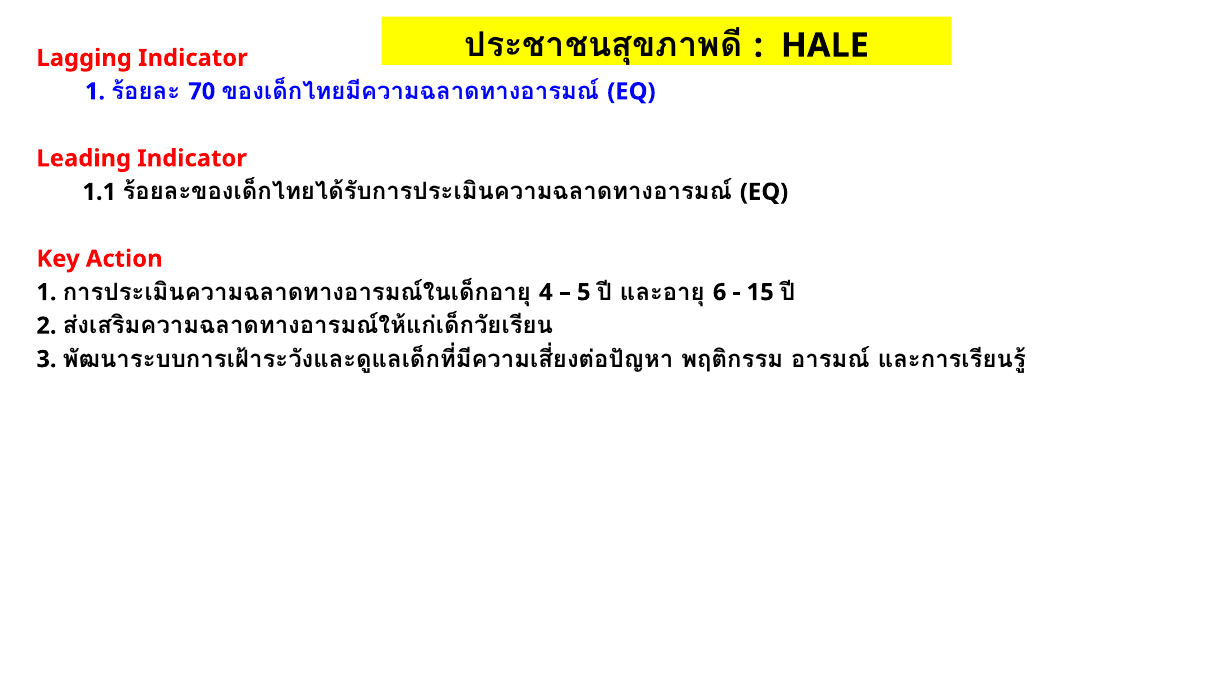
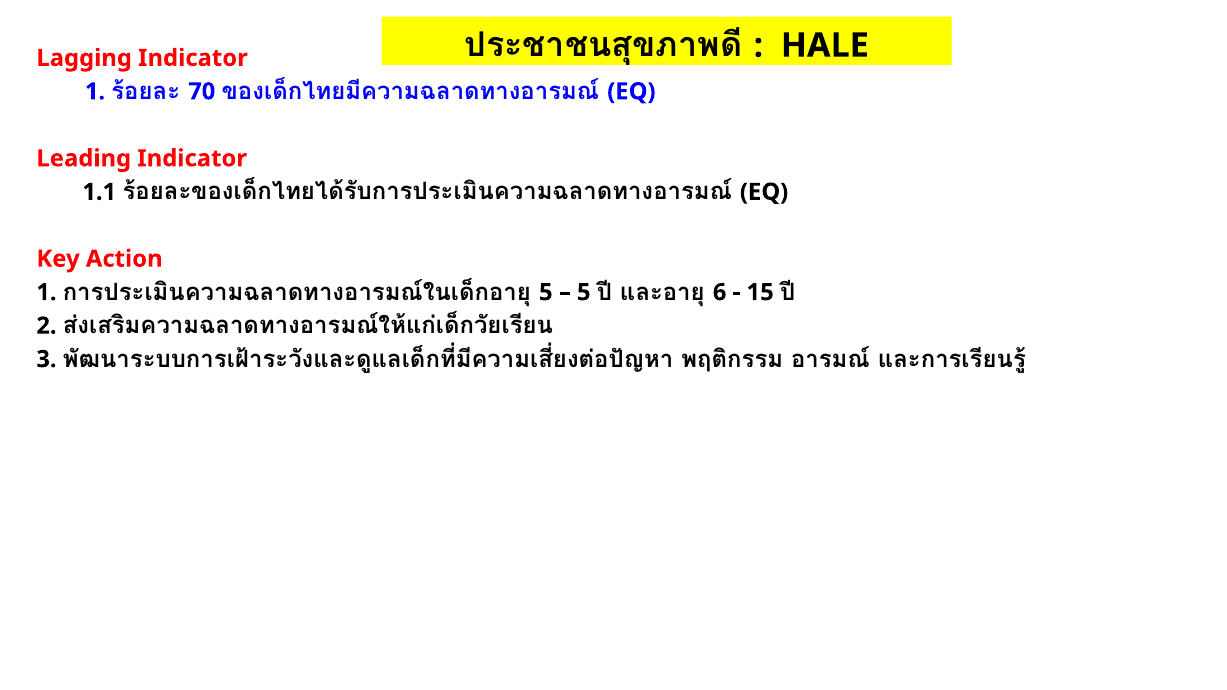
4 at (546, 292): 4 -> 5
